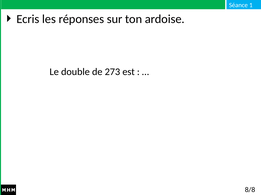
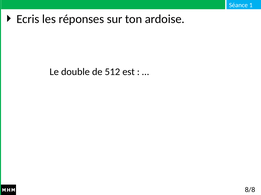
273: 273 -> 512
